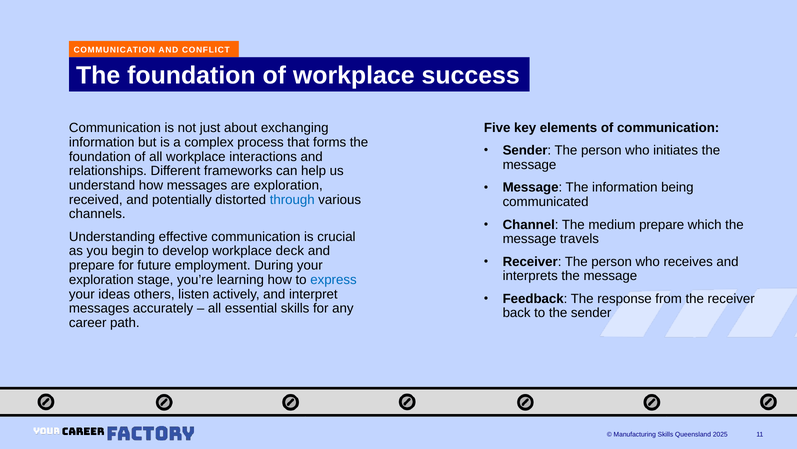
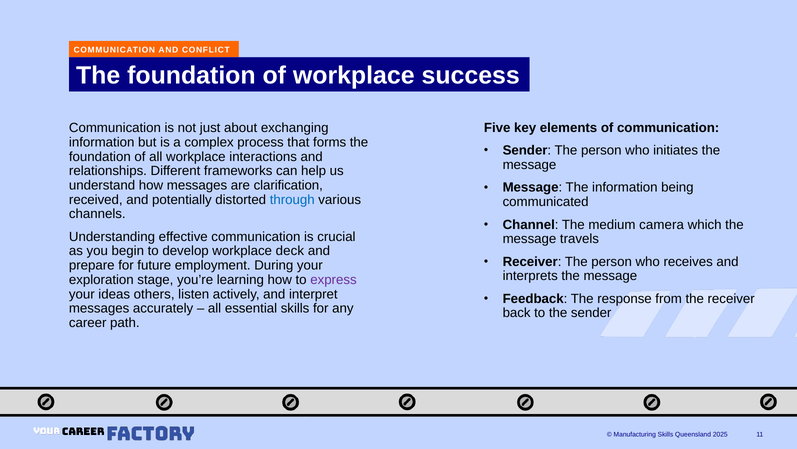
are exploration: exploration -> clarification
medium prepare: prepare -> camera
express colour: blue -> purple
